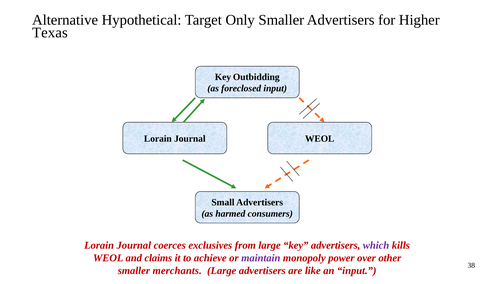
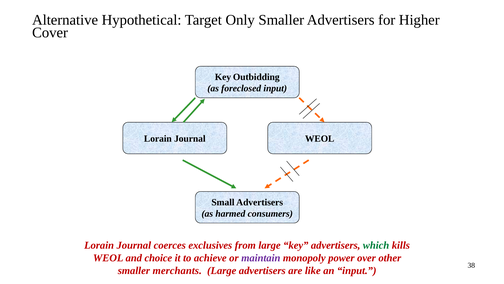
Texas: Texas -> Cover
which colour: purple -> green
claims: claims -> choice
